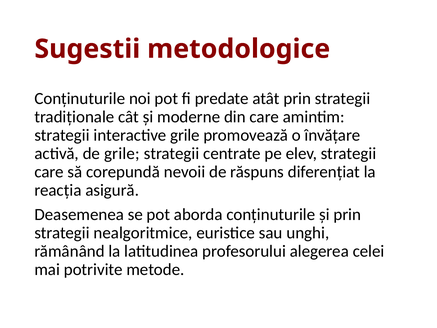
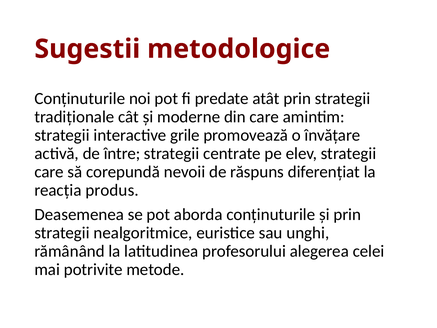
de grile: grile -> între
asigură: asigură -> produs
